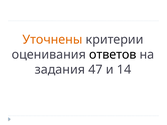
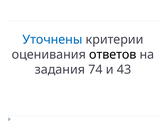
Уточнены colour: orange -> blue
47: 47 -> 74
14: 14 -> 43
